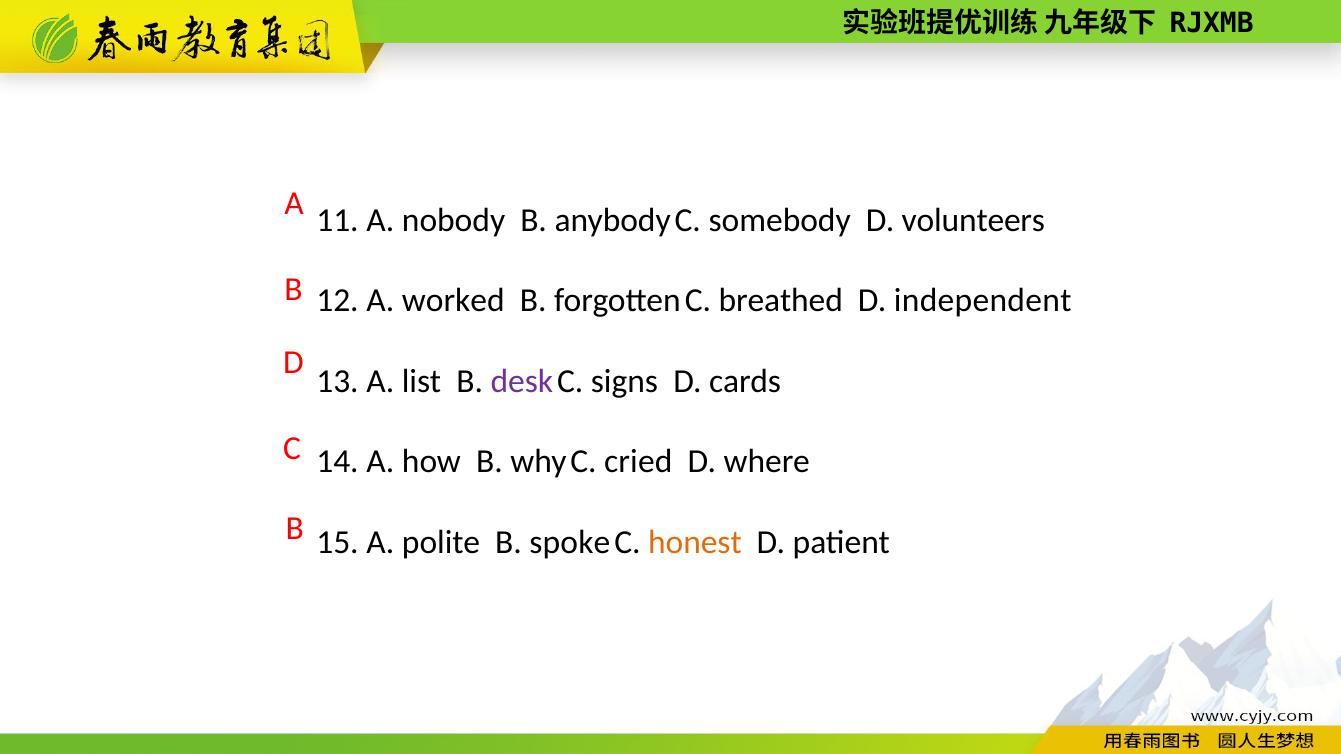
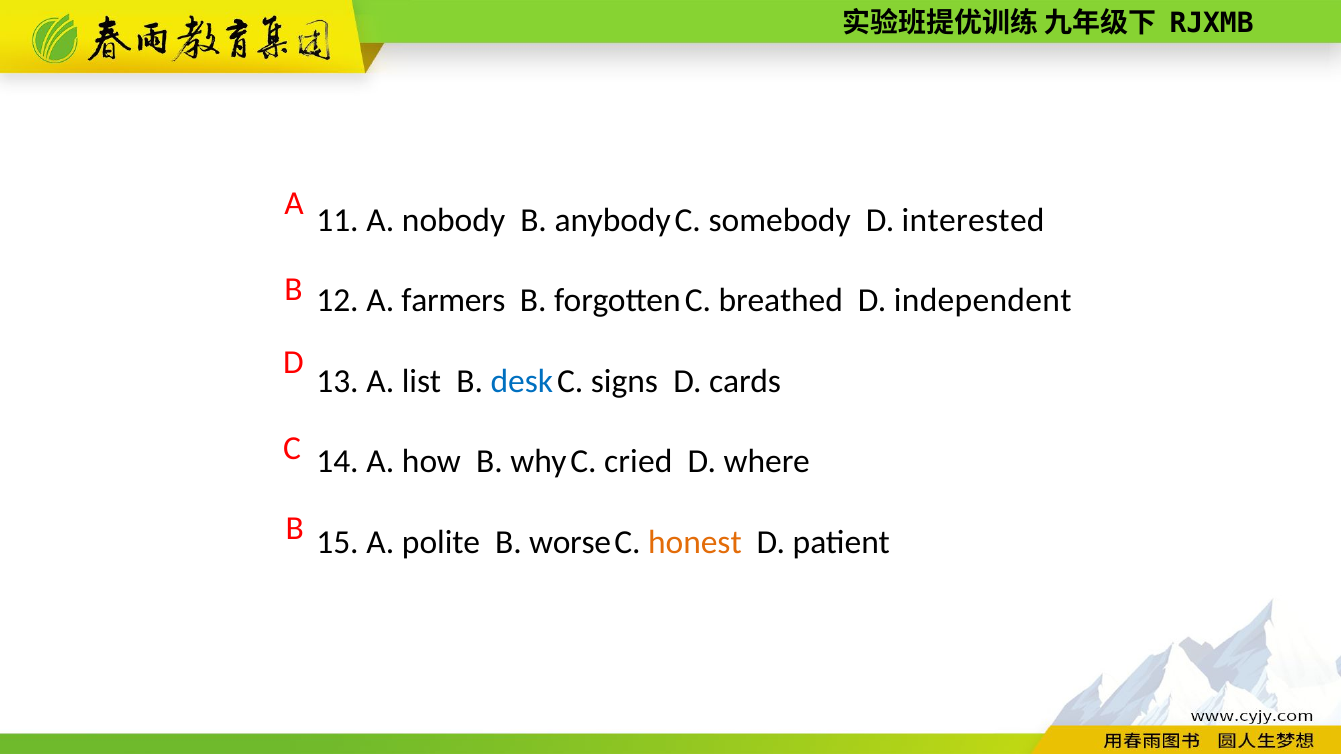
volunteers: volunteers -> interested
worked: worked -> farmers
desk colour: purple -> blue
spoke: spoke -> worse
